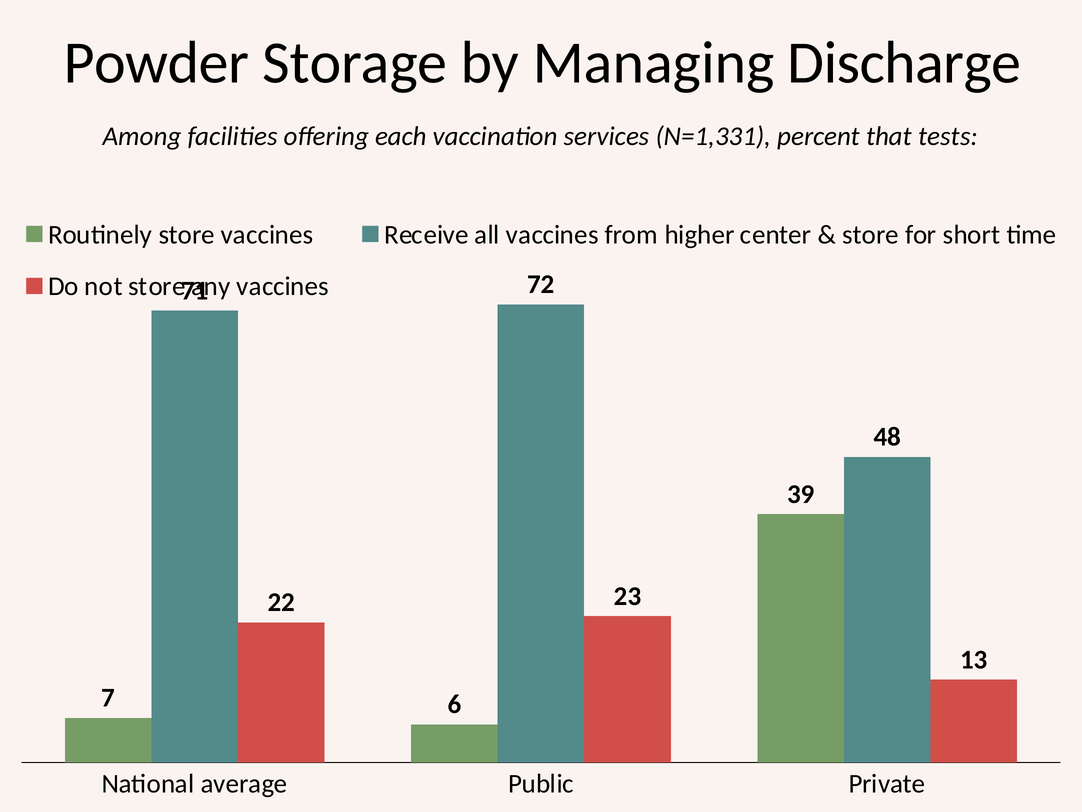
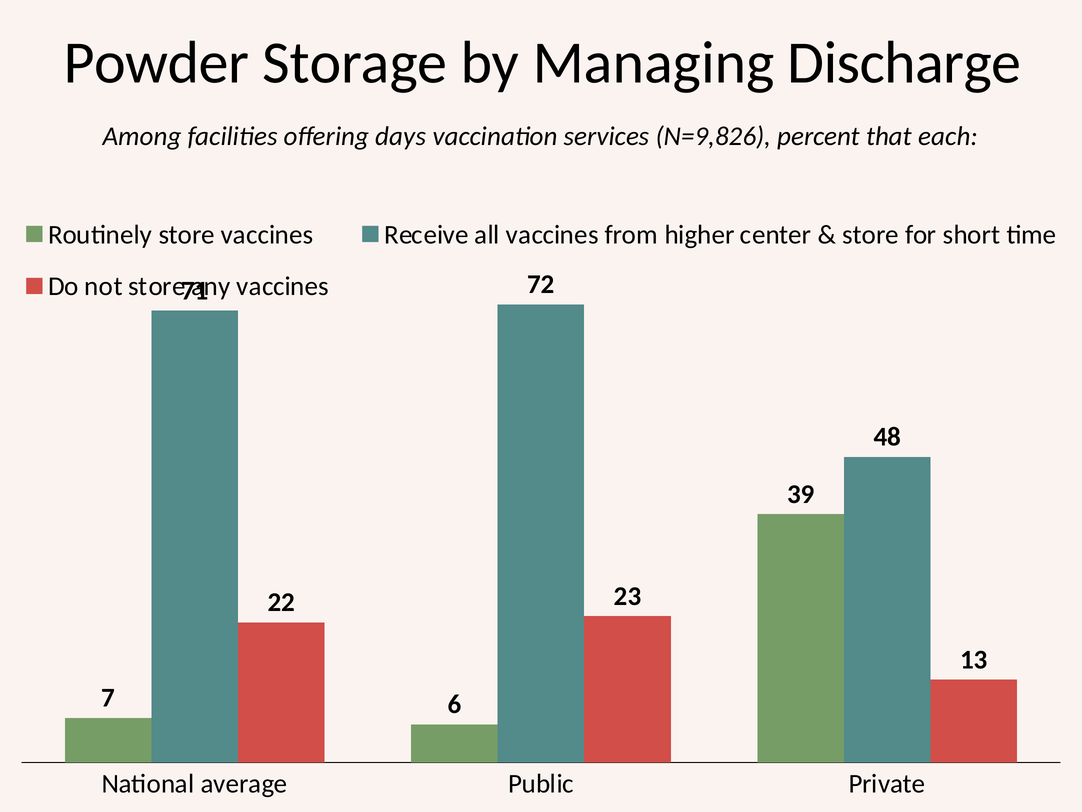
each: each -> days
N=1,331: N=1,331 -> N=9,826
tests: tests -> each
